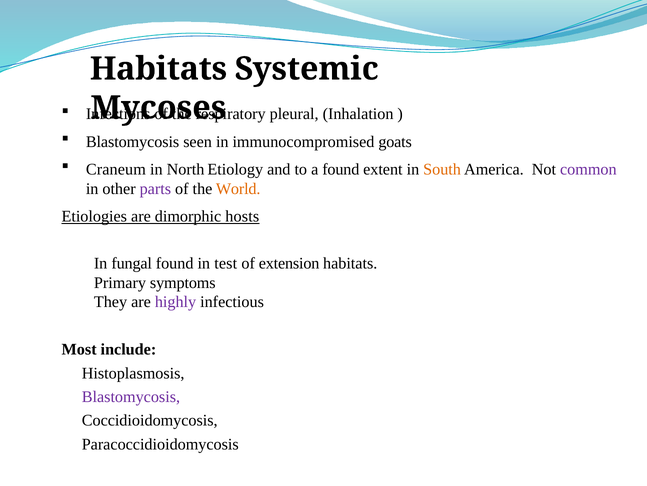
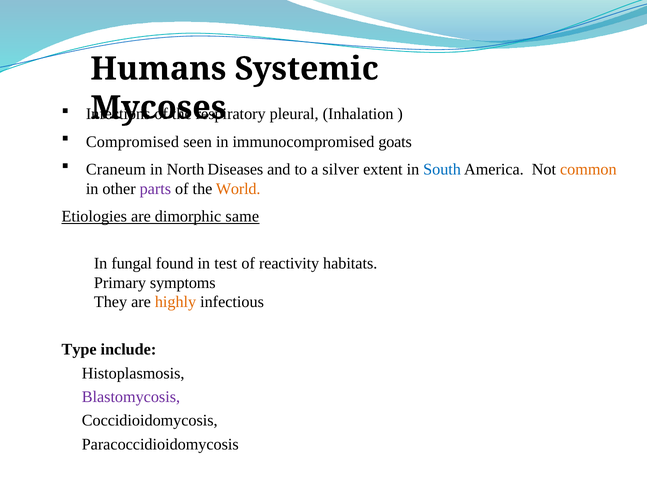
Habitats at (158, 69): Habitats -> Humans
Blastomycosis at (133, 141): Blastomycosis -> Compromised
Etiology: Etiology -> Diseases
a found: found -> silver
South colour: orange -> blue
common colour: purple -> orange
hosts: hosts -> same
extension: extension -> reactivity
highly colour: purple -> orange
Most: Most -> Type
